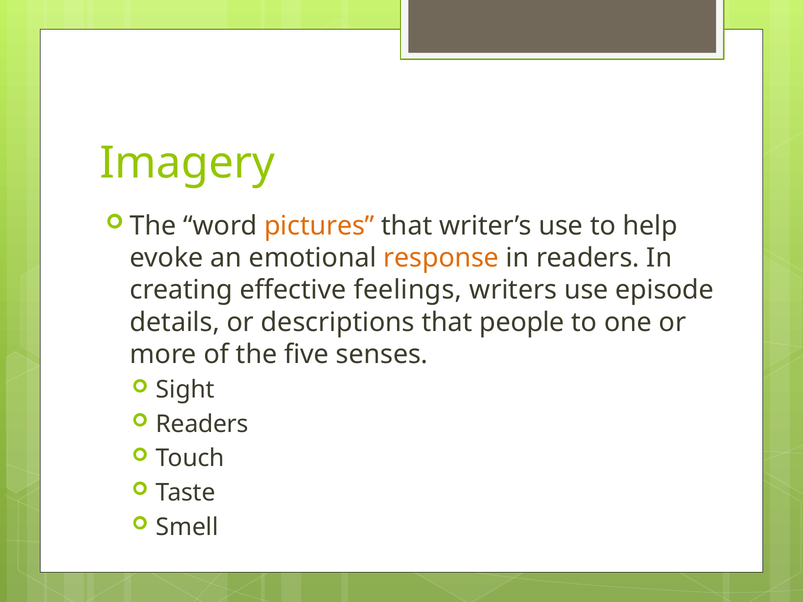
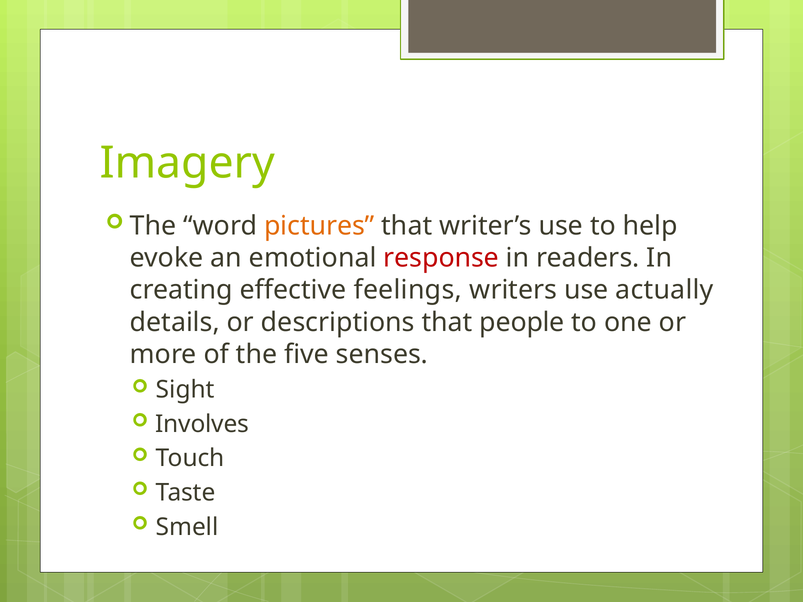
response colour: orange -> red
episode: episode -> actually
Readers at (202, 424): Readers -> Involves
